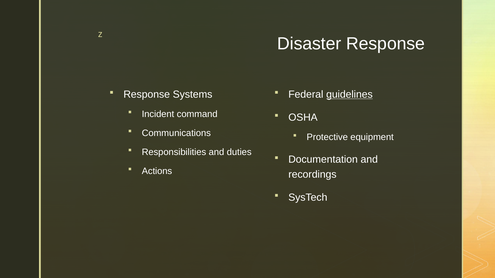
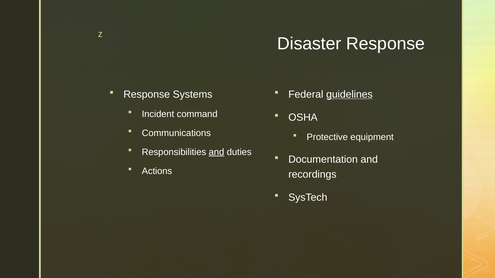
and at (216, 152) underline: none -> present
